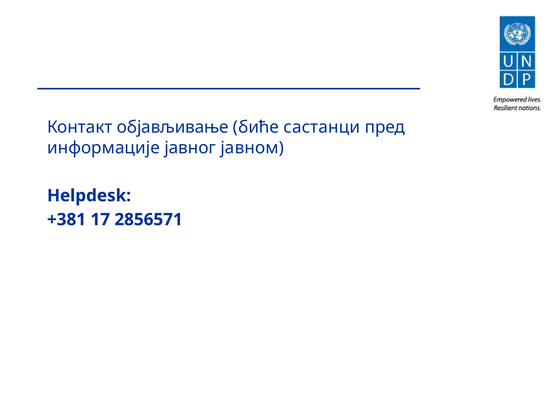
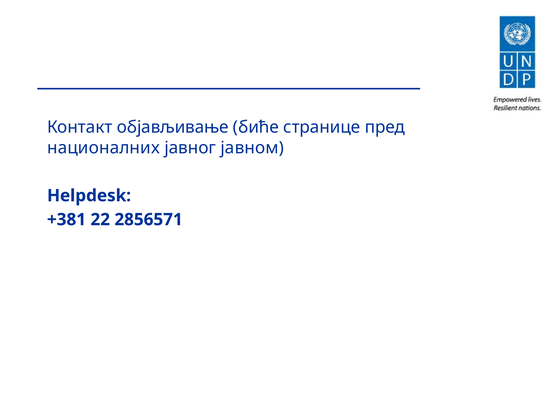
састанци: састанци -> странице
информације: информације -> националних
17: 17 -> 22
